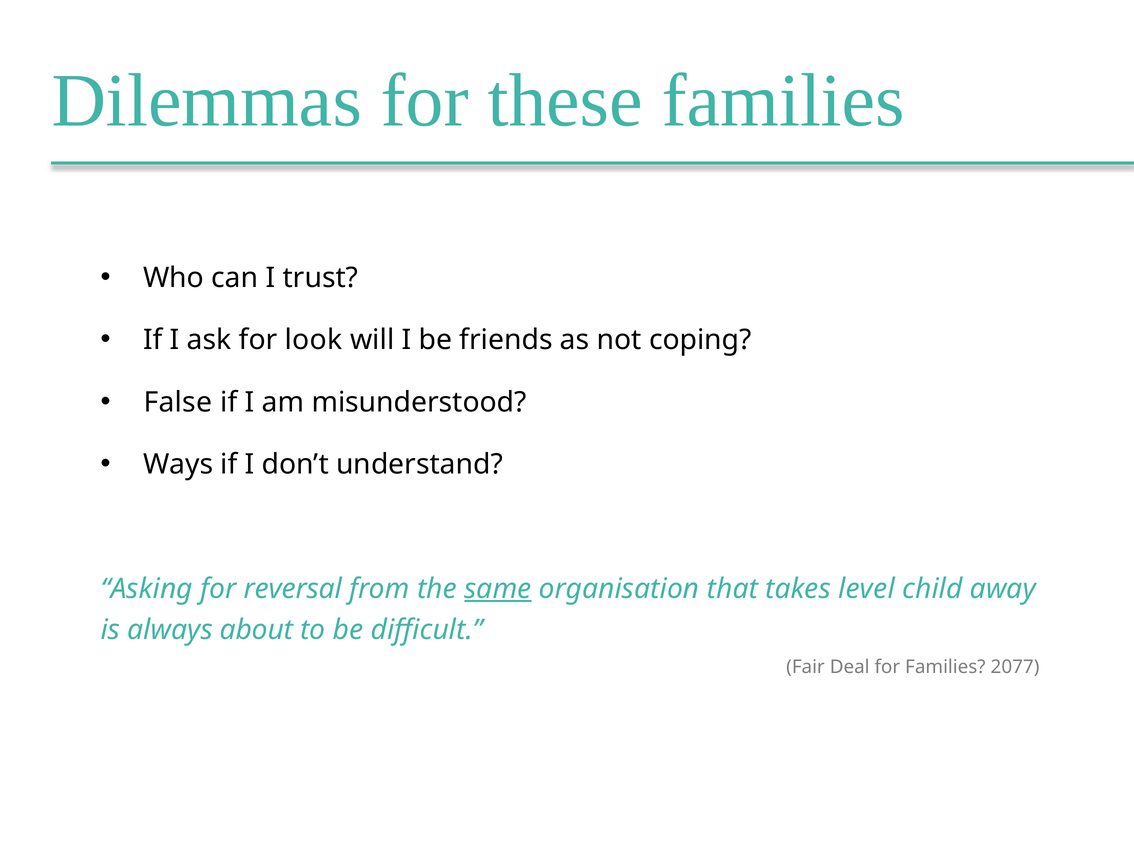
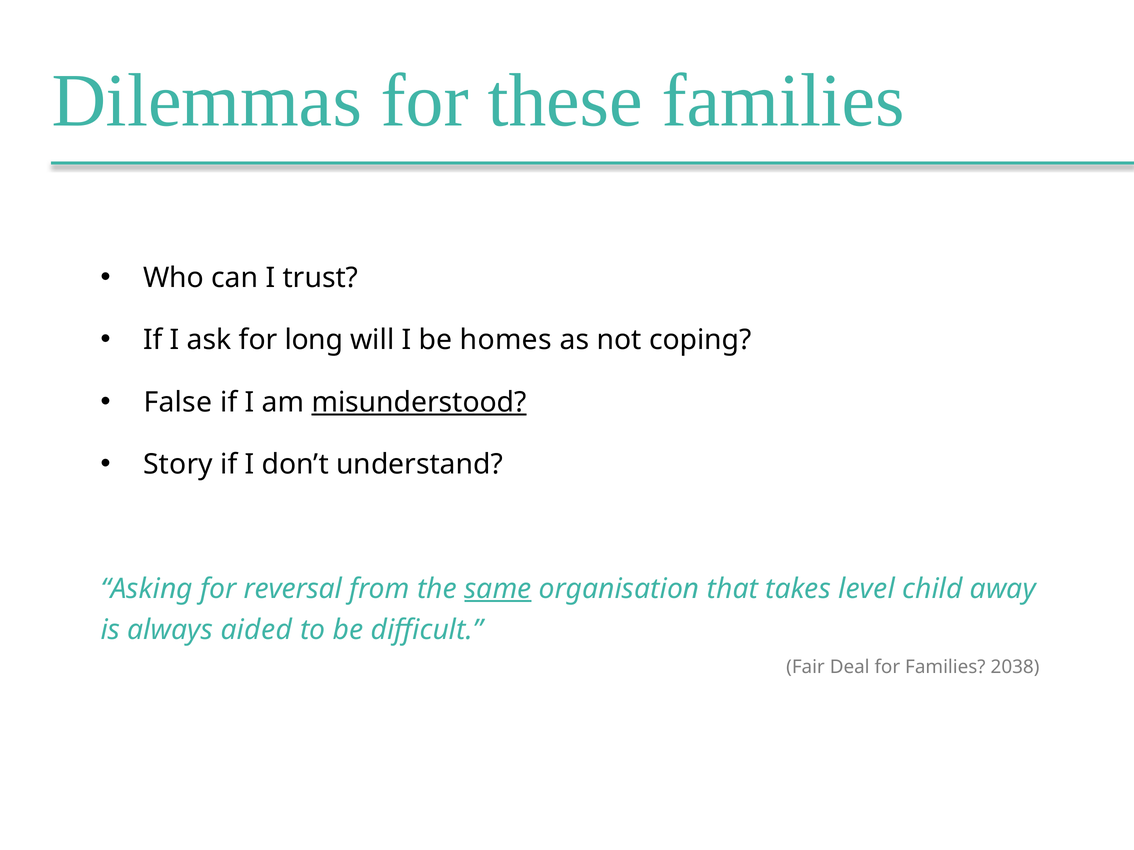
look: look -> long
friends: friends -> homes
misunderstood underline: none -> present
Ways: Ways -> Story
about: about -> aided
2077: 2077 -> 2038
